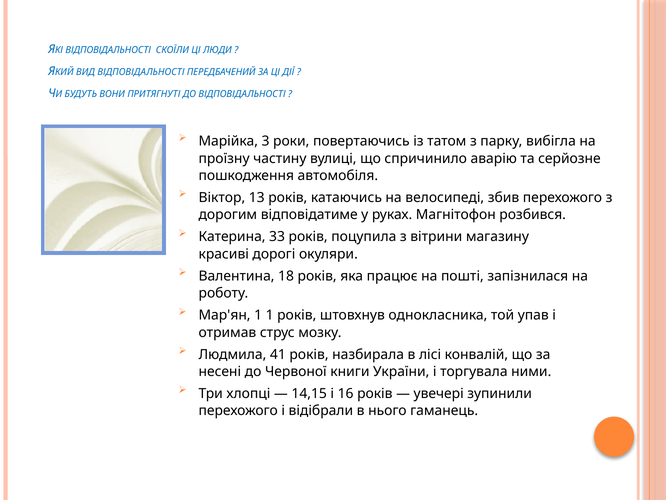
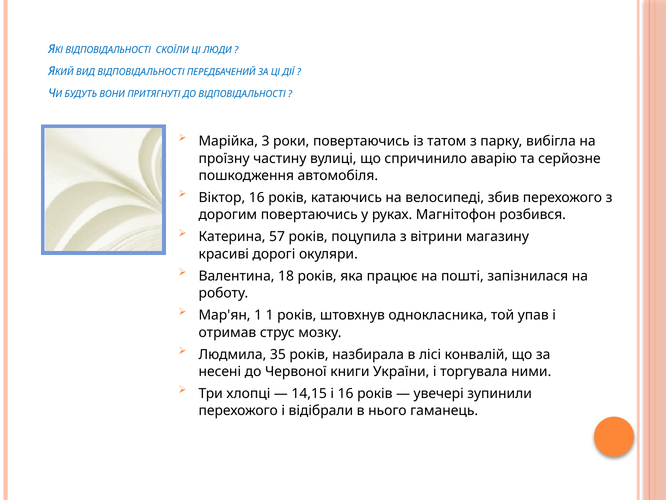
Віктор 13: 13 -> 16
дорогим відповідатиме: відповідатиме -> повертаючись
33: 33 -> 57
41: 41 -> 35
